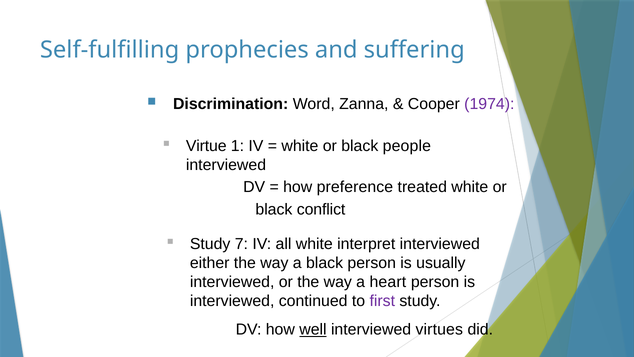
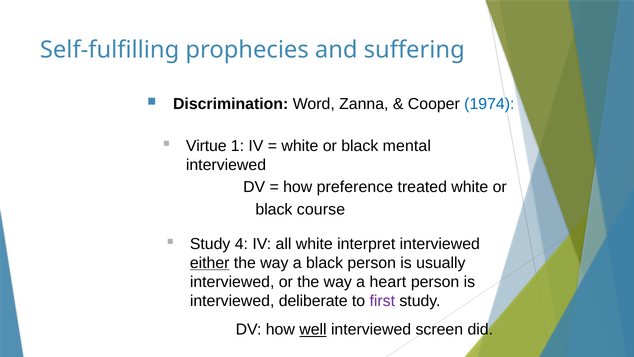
1974 colour: purple -> blue
people: people -> mental
conflict: conflict -> course
7: 7 -> 4
either underline: none -> present
continued: continued -> deliberate
virtues: virtues -> screen
